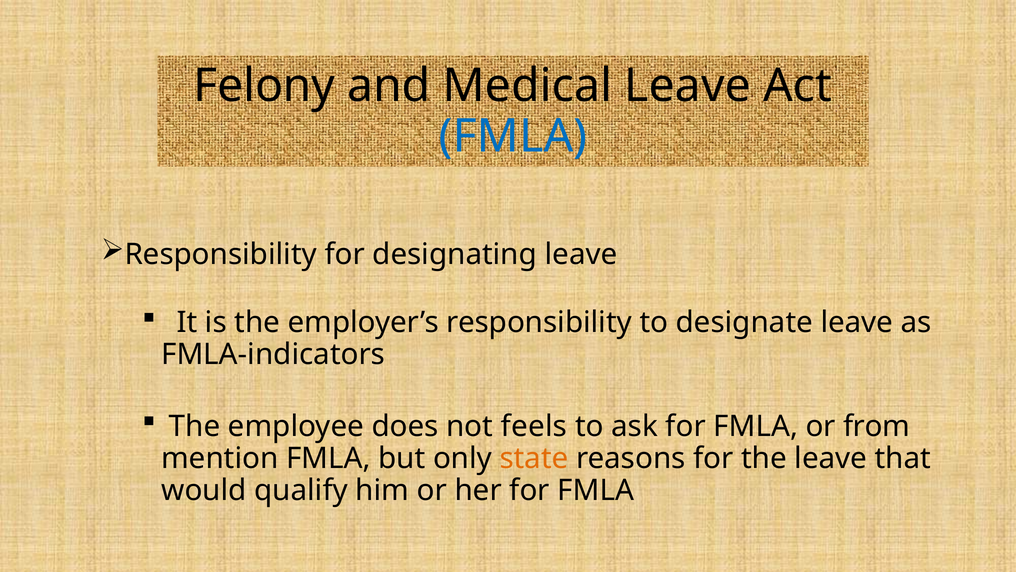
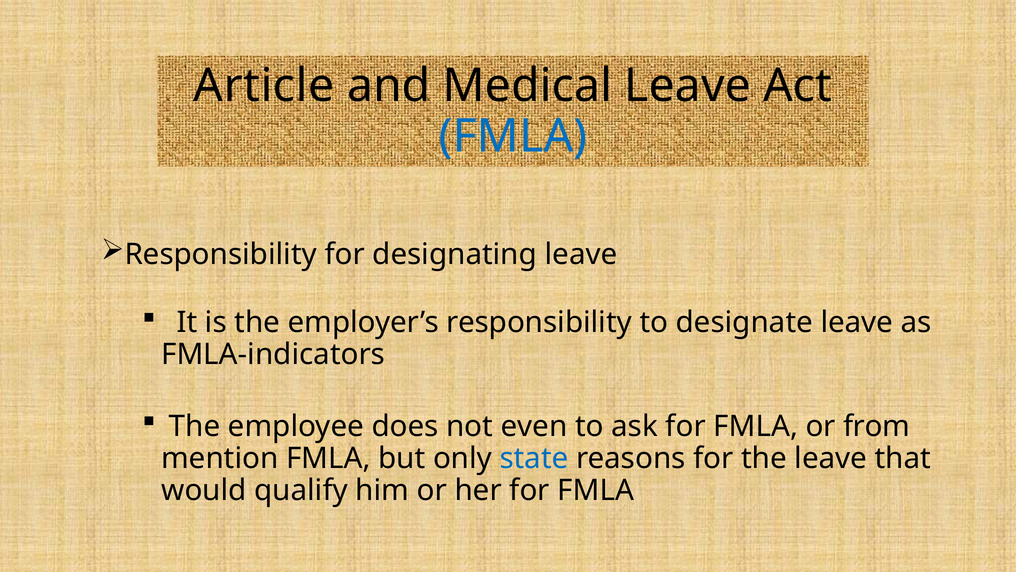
Felony: Felony -> Article
feels: feels -> even
state colour: orange -> blue
